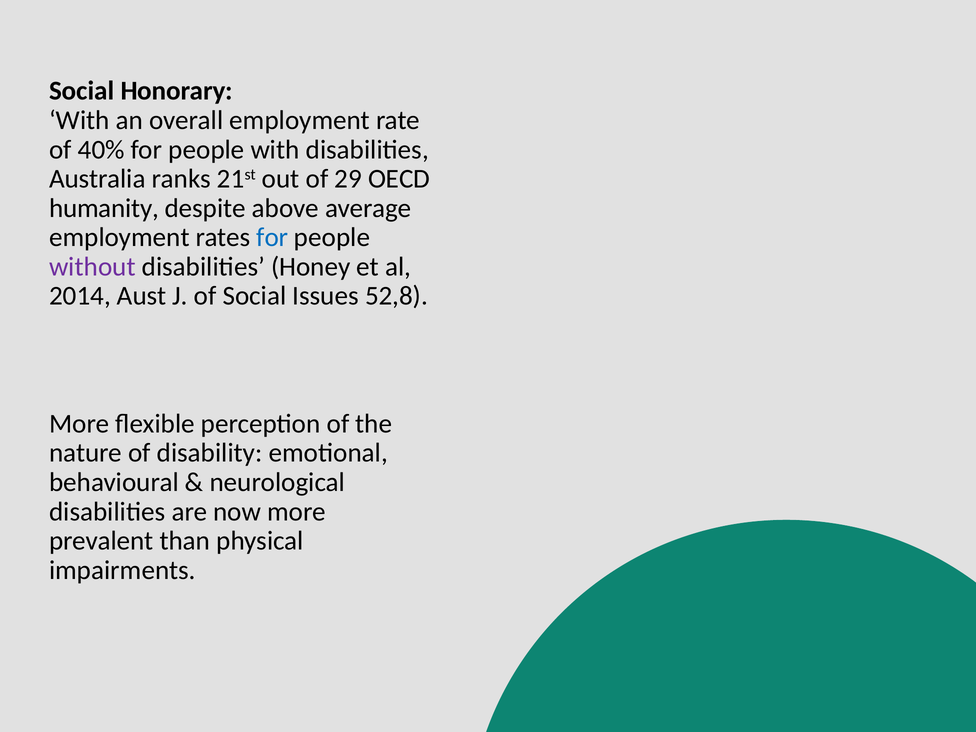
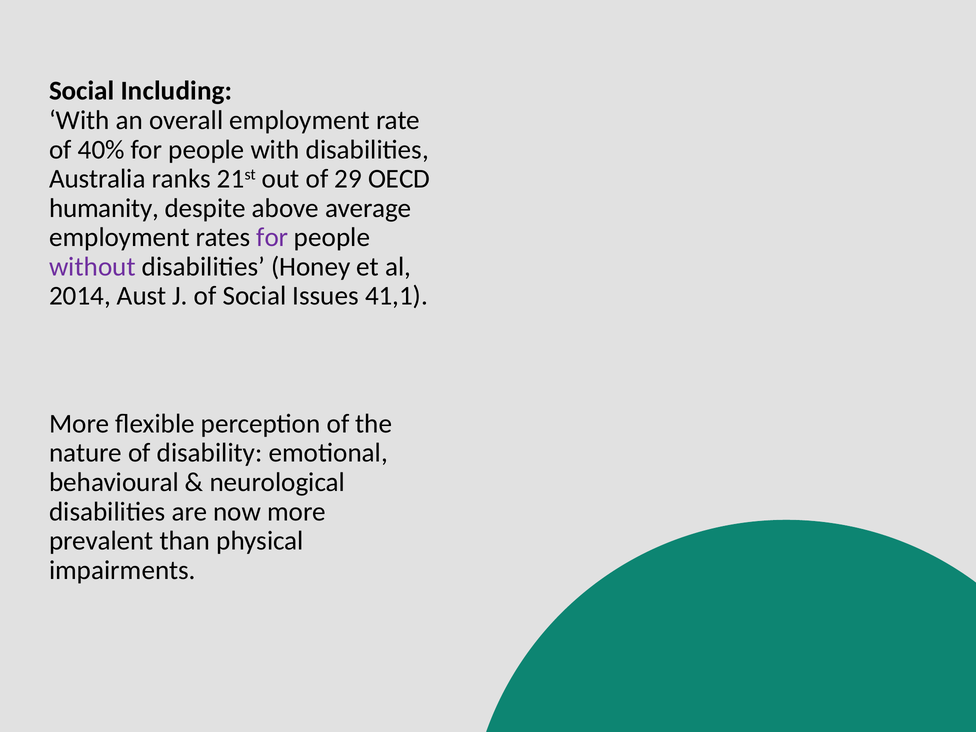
Honorary: Honorary -> Including
for at (272, 237) colour: blue -> purple
52,8: 52,8 -> 41,1
